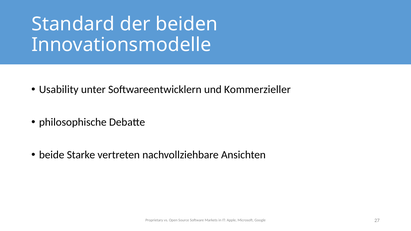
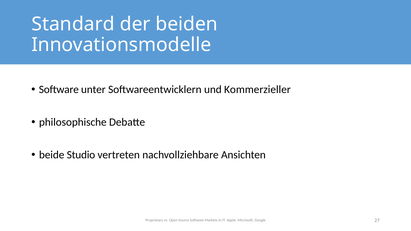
Usability at (59, 90): Usability -> Software
Starke: Starke -> Studio
